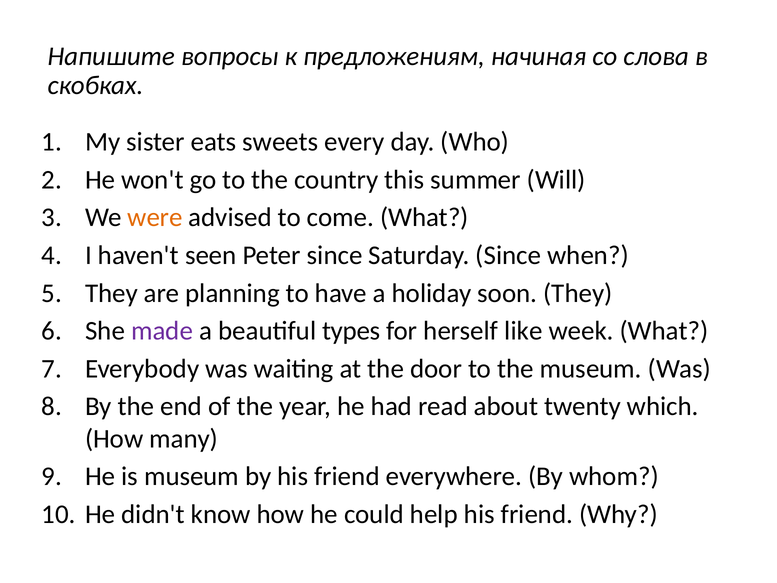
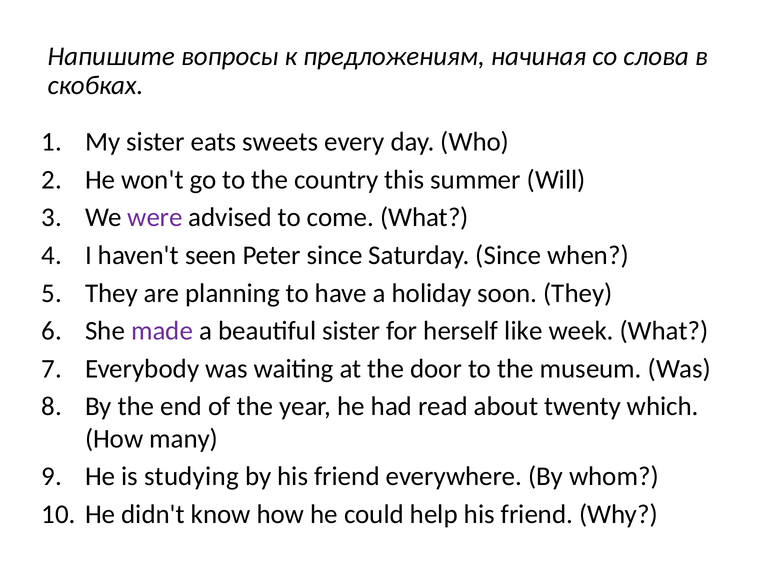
were colour: orange -> purple
beautiful types: types -> sister
is museum: museum -> studying
